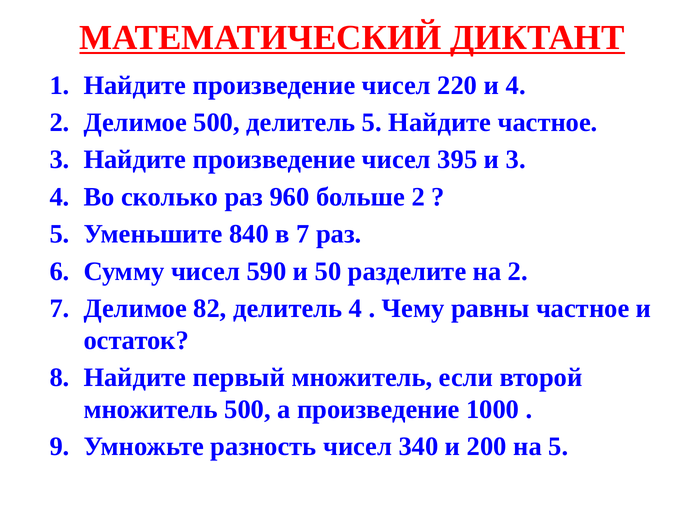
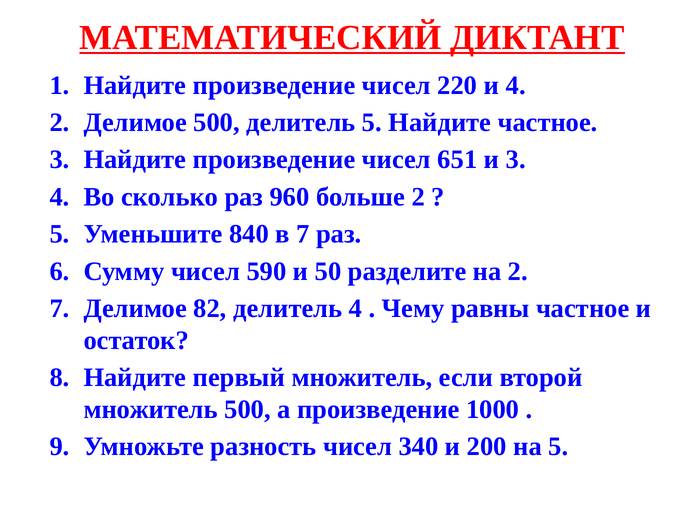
395: 395 -> 651
